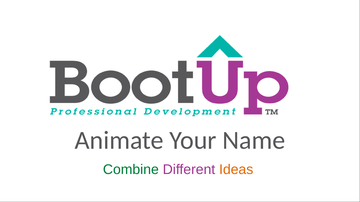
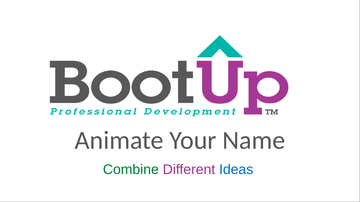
Ideas colour: orange -> blue
